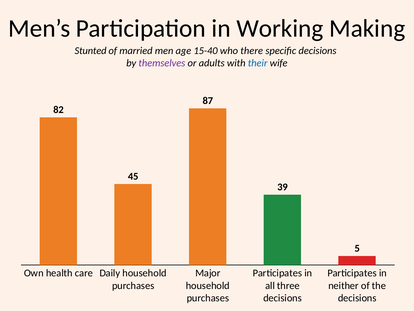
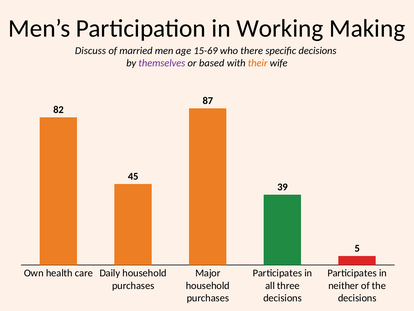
Stunted: Stunted -> Discuss
15-40: 15-40 -> 15-69
adults: adults -> based
their colour: blue -> orange
